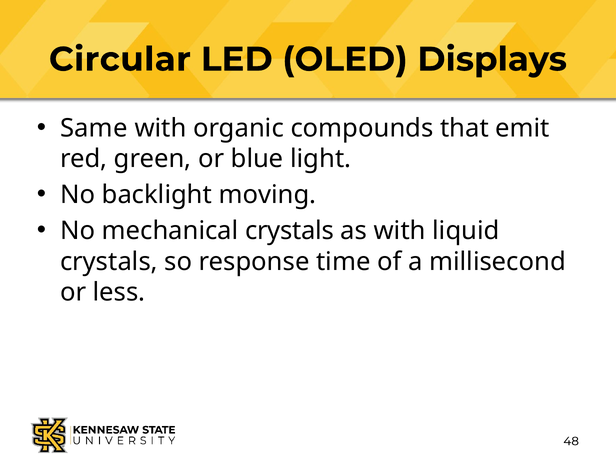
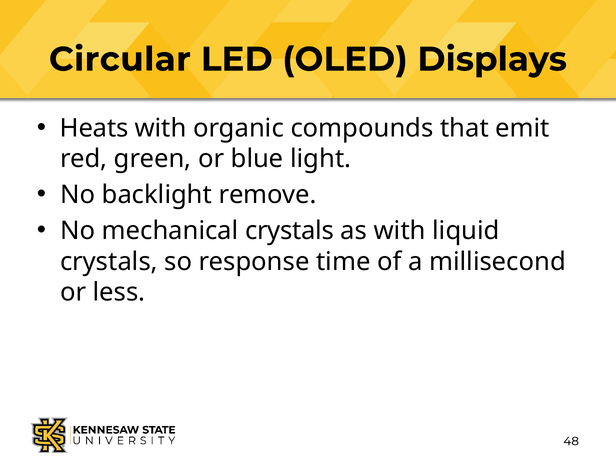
Same: Same -> Heats
moving: moving -> remove
